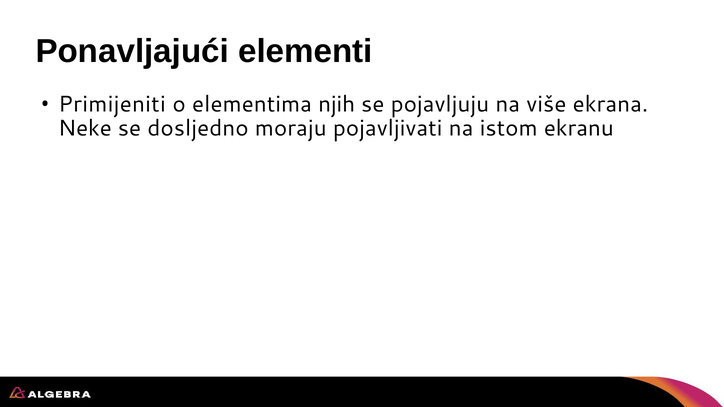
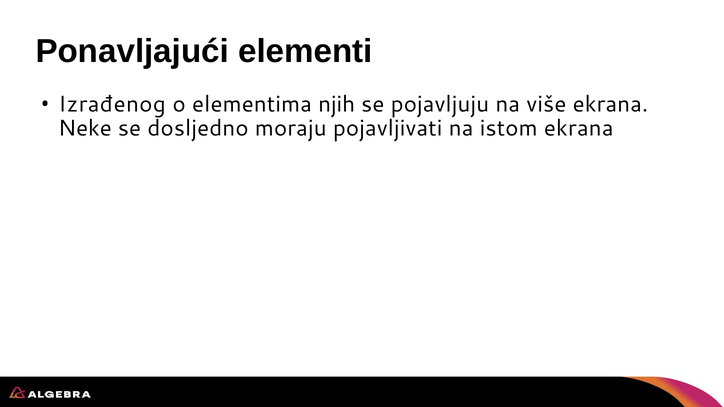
Primijeniti: Primijeniti -> Izrađenog
istom ekranu: ekranu -> ekrana
